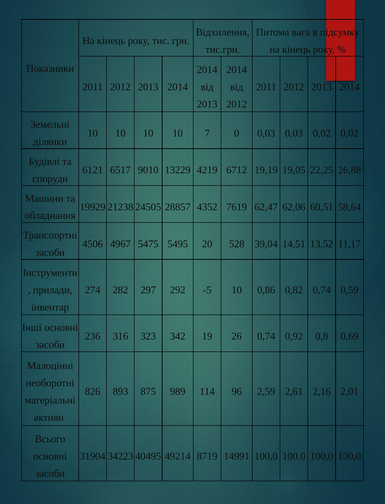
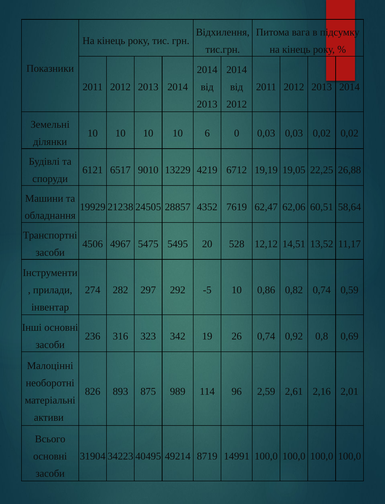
7: 7 -> 6
39,04: 39,04 -> 12,12
